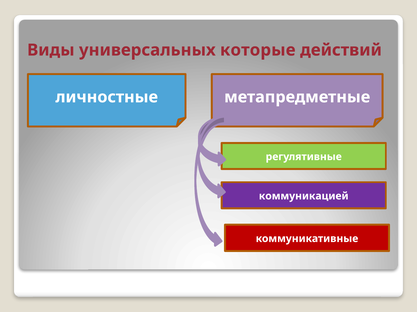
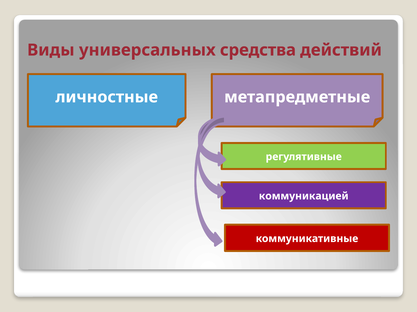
которые: которые -> средства
